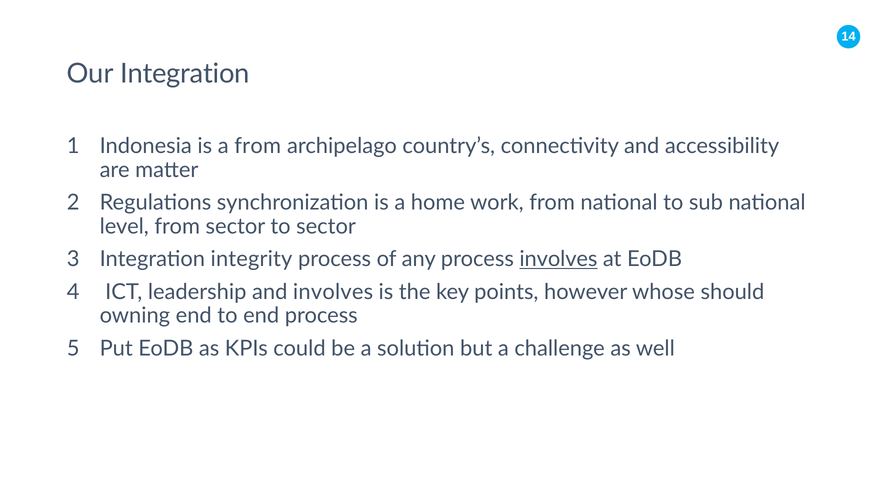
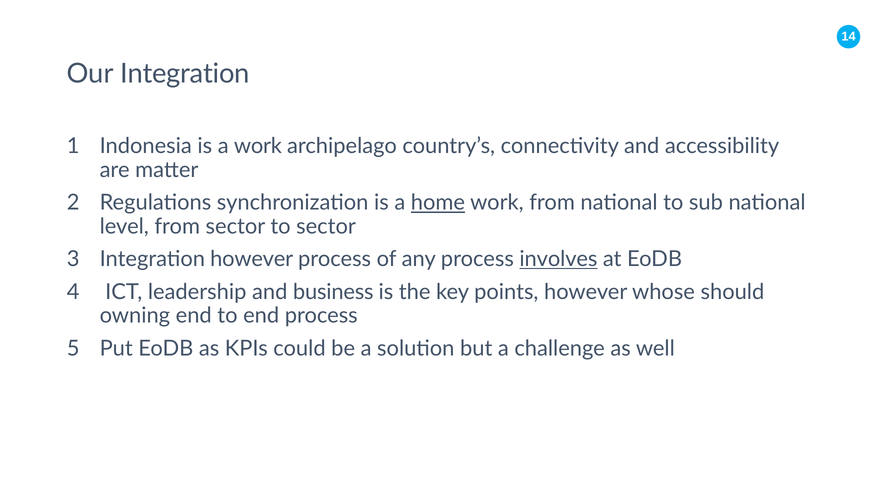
a from: from -> work
home underline: none -> present
Integration integrity: integrity -> however
and involves: involves -> business
